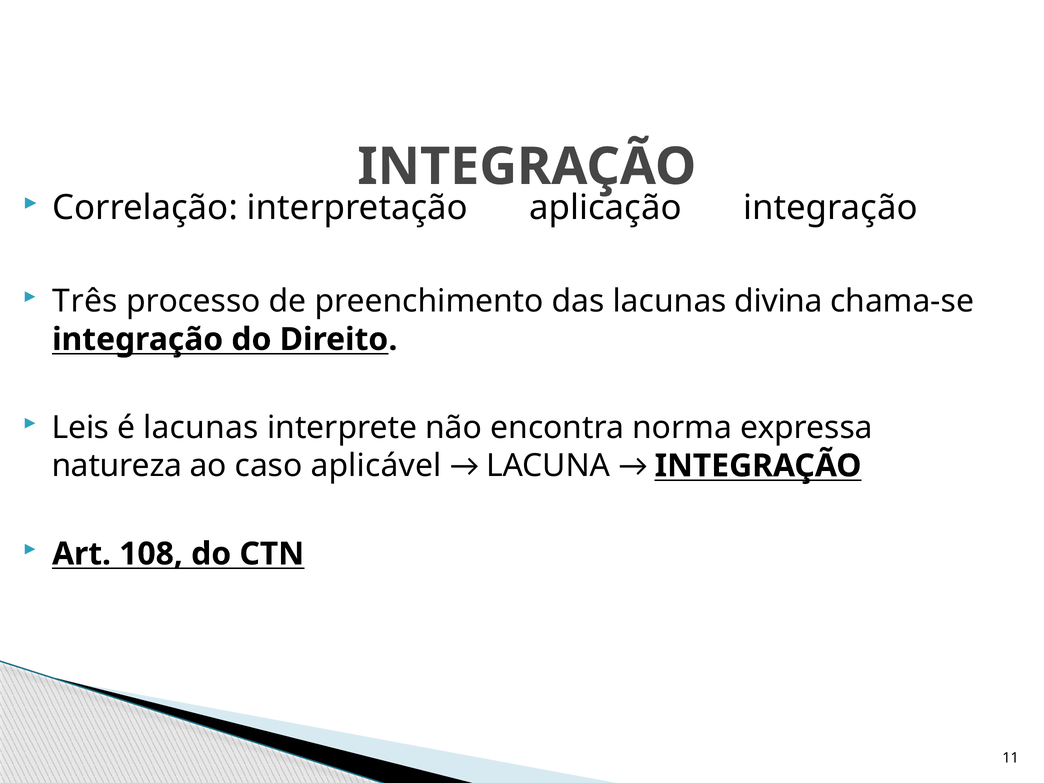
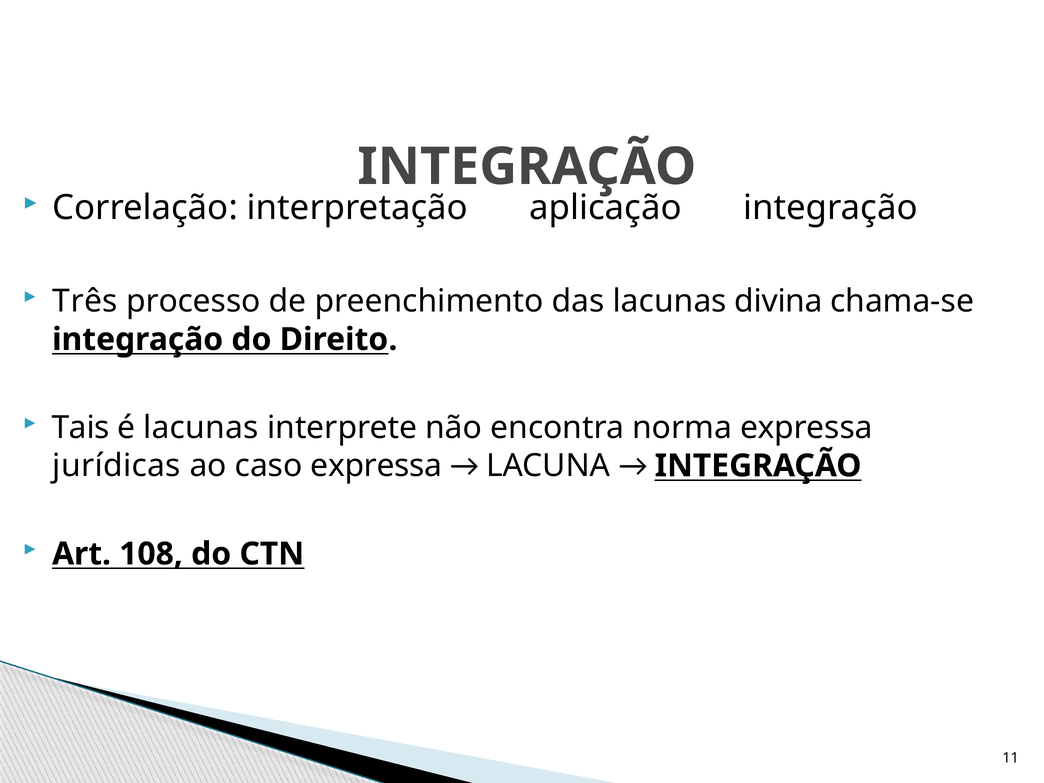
Leis: Leis -> Tais
natureza: natureza -> jurídicas
caso aplicável: aplicável -> expressa
